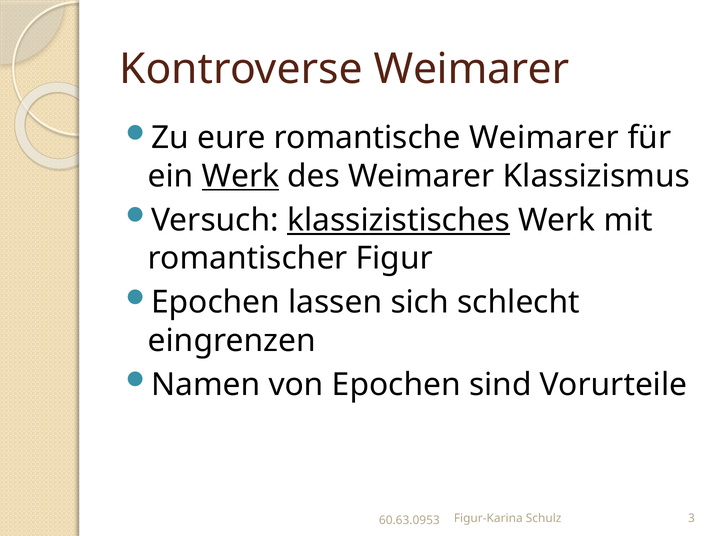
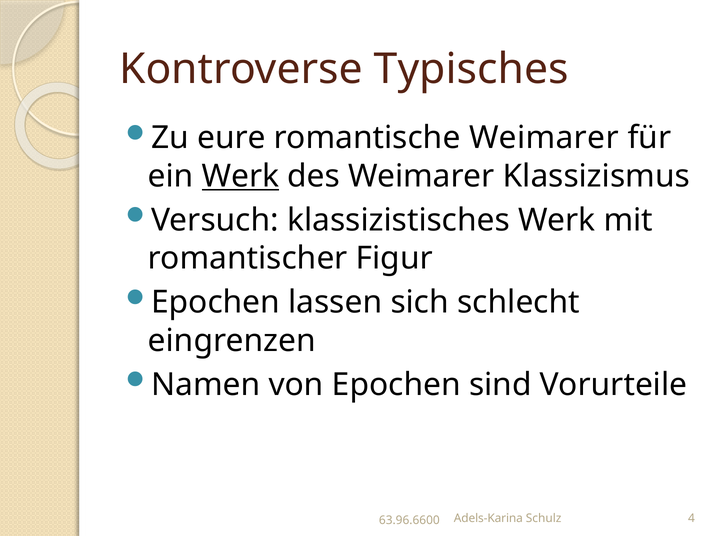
Kontroverse Weimarer: Weimarer -> Typisches
klassizistisches underline: present -> none
Figur-Karina: Figur-Karina -> Adels-Karina
3: 3 -> 4
60.63.0953: 60.63.0953 -> 63.96.6600
